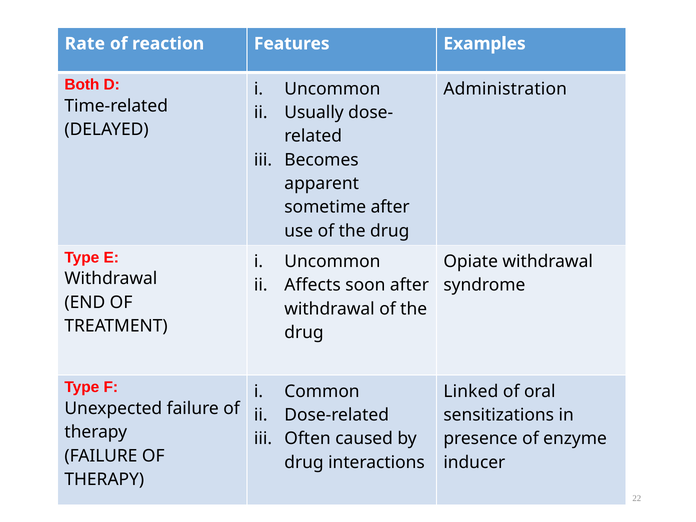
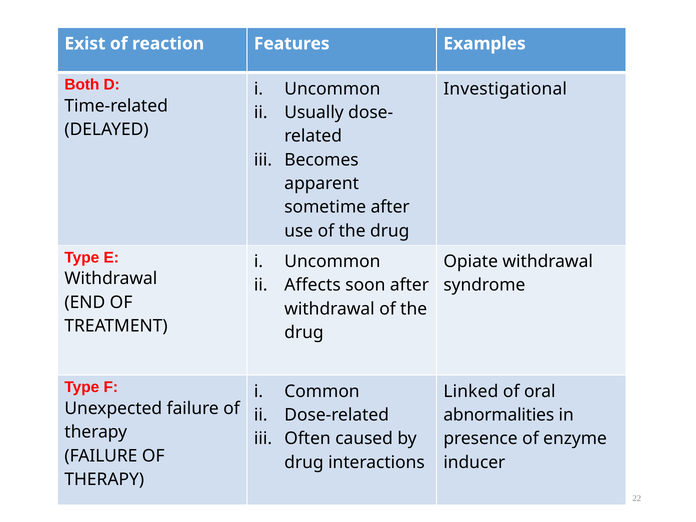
Rate: Rate -> Exist
Administration: Administration -> Investigational
sensitizations: sensitizations -> abnormalities
